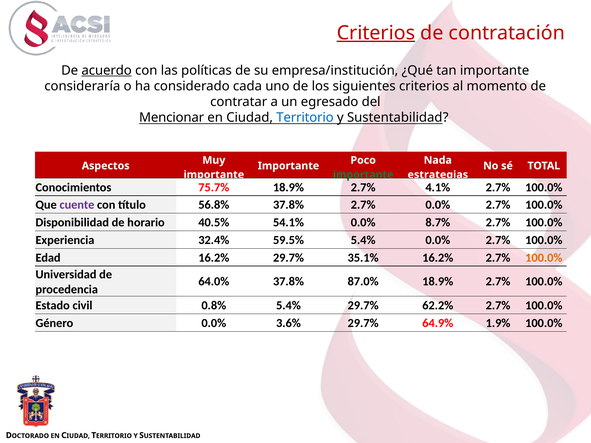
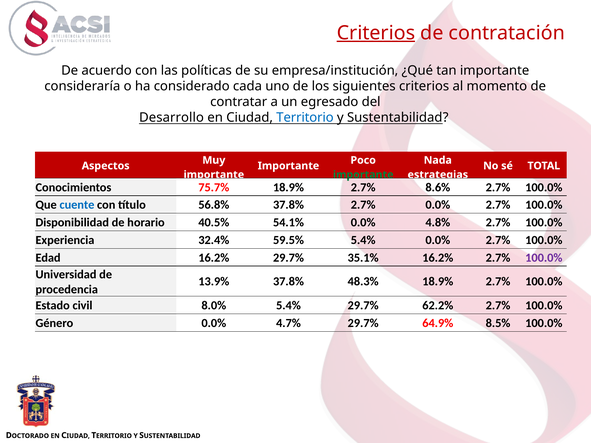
acuerdo underline: present -> none
Mencionar: Mencionar -> Desarrollo
4.1%: 4.1% -> 8.6%
cuente colour: purple -> blue
8.7%: 8.7% -> 4.8%
100.0% at (544, 258) colour: orange -> purple
64.0%: 64.0% -> 13.9%
87.0%: 87.0% -> 48.3%
0.8%: 0.8% -> 8.0%
3.6%: 3.6% -> 4.7%
1.9%: 1.9% -> 8.5%
